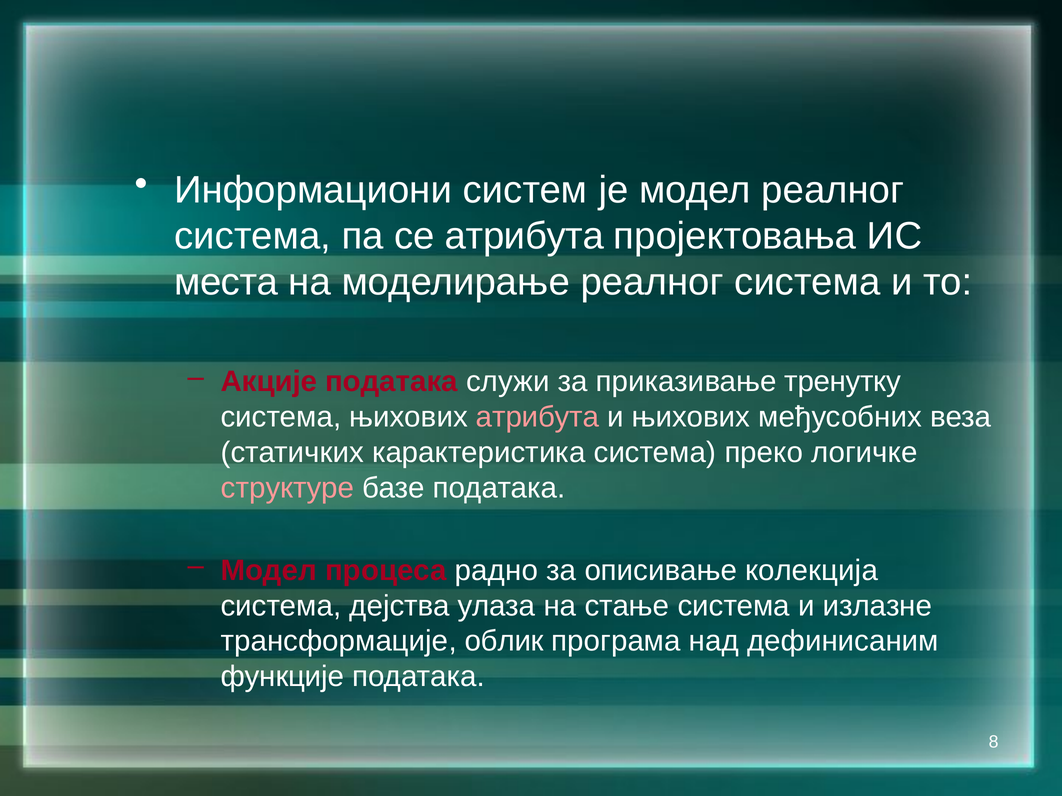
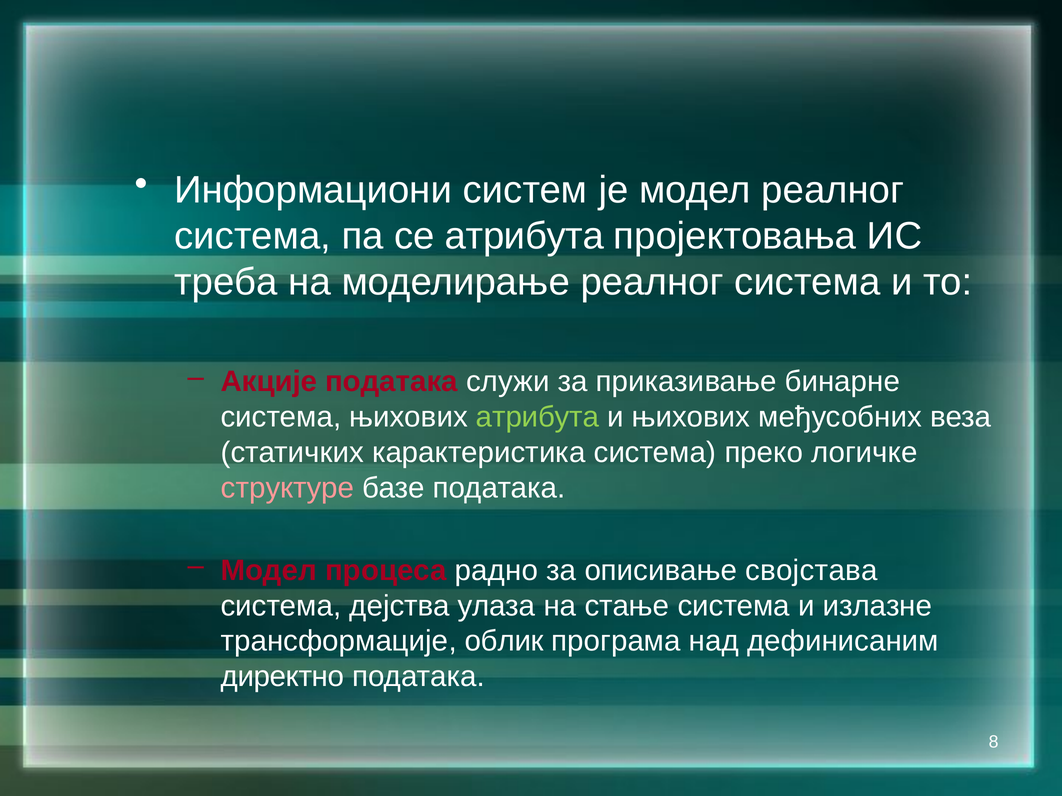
места: места -> треба
тренутку: тренутку -> бинарне
атрибута at (538, 417) colour: pink -> light green
колекција: колекција -> својстава
функције: функције -> директно
